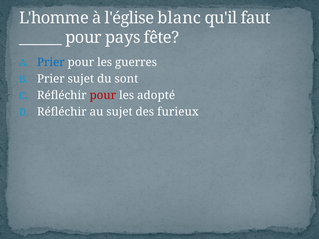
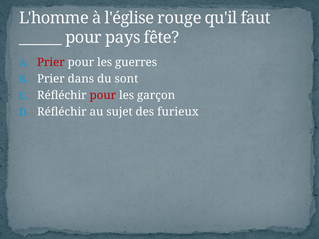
blanc: blanc -> rouge
Prier at (51, 62) colour: blue -> red
Prier sujet: sujet -> dans
adopté: adopté -> garçon
